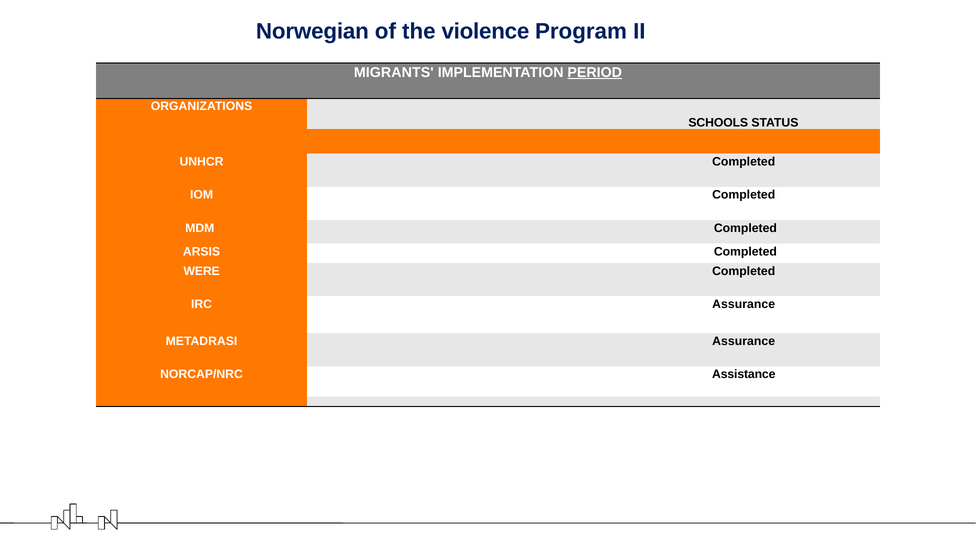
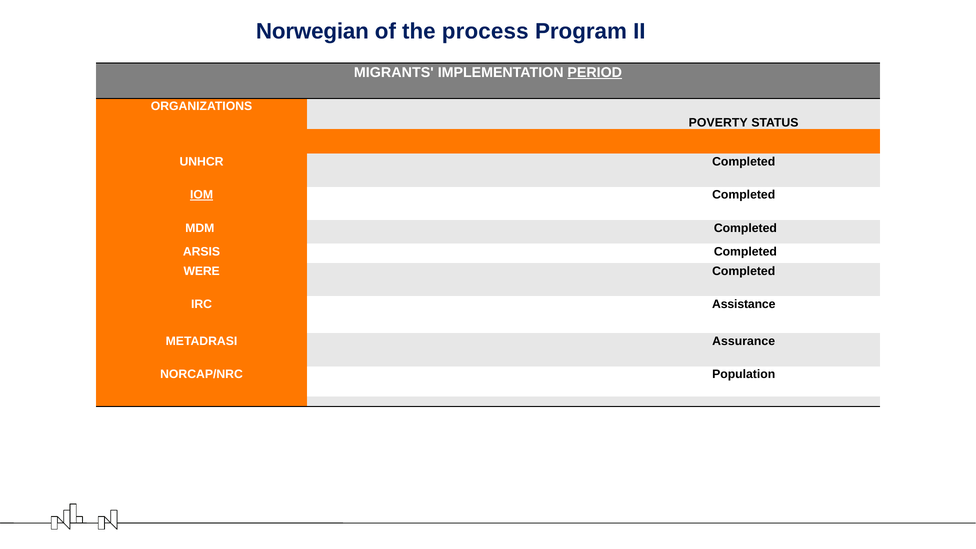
violence: violence -> process
SCHOOLS: SCHOOLS -> POVERTY
IOM underline: none -> present
IRC Assurance: Assurance -> Assistance
Assistance: Assistance -> Population
